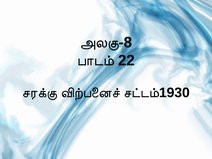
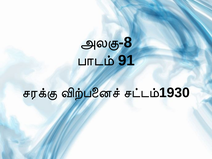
22: 22 -> 91
